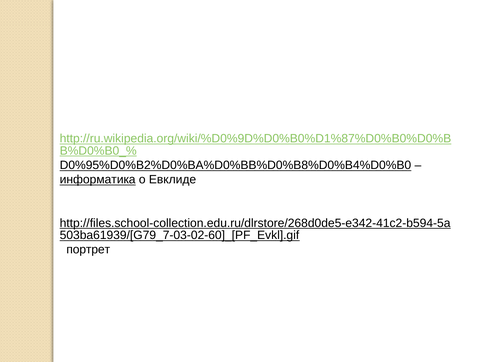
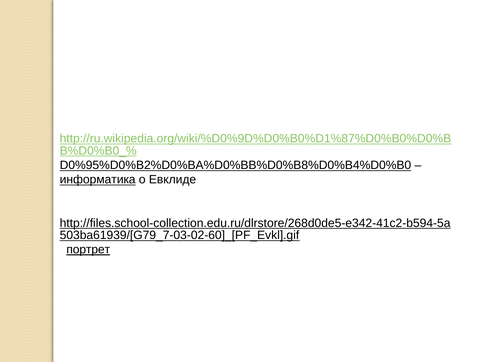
портрет underline: none -> present
